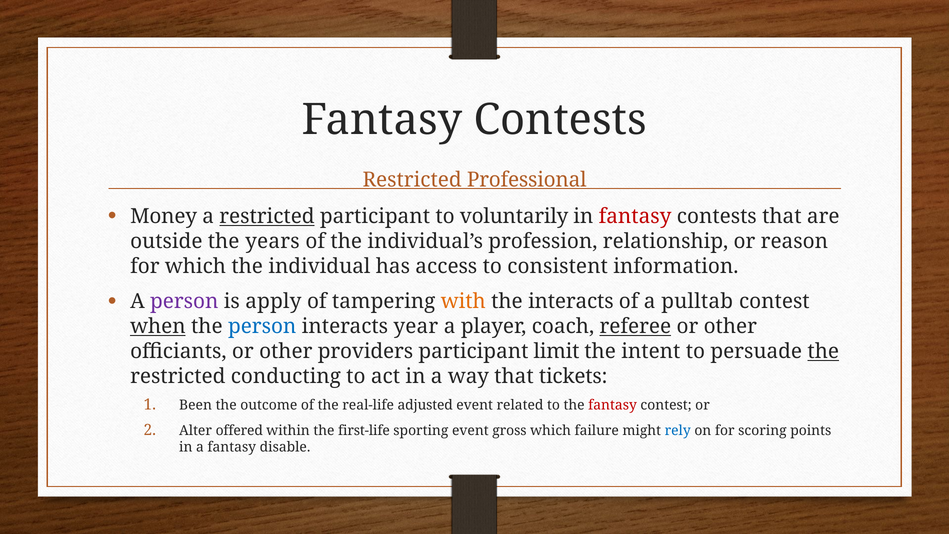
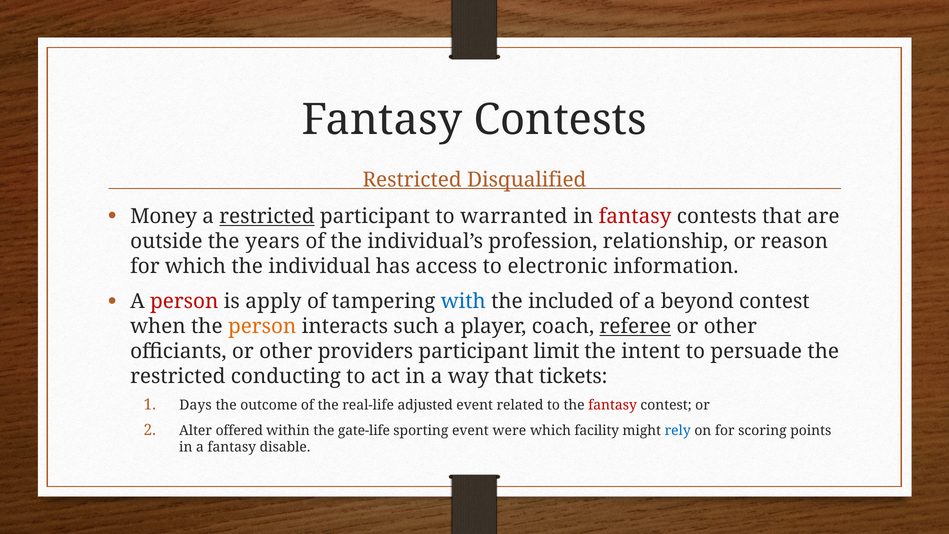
Professional: Professional -> Disqualified
voluntarily: voluntarily -> warranted
consistent: consistent -> electronic
person at (184, 302) colour: purple -> red
with colour: orange -> blue
the interacts: interacts -> included
pulltab: pulltab -> beyond
when underline: present -> none
person at (262, 326) colour: blue -> orange
year: year -> such
the at (823, 351) underline: present -> none
Been: Been -> Days
first-life: first-life -> gate-life
gross: gross -> were
failure: failure -> facility
